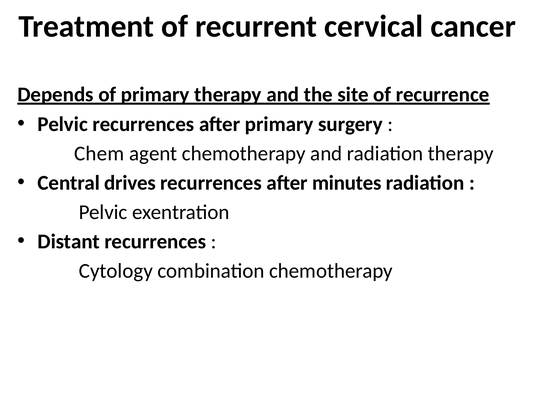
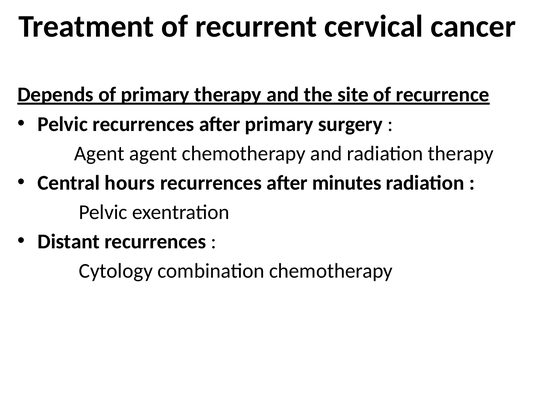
Chem at (99, 153): Chem -> Agent
drives: drives -> hours
